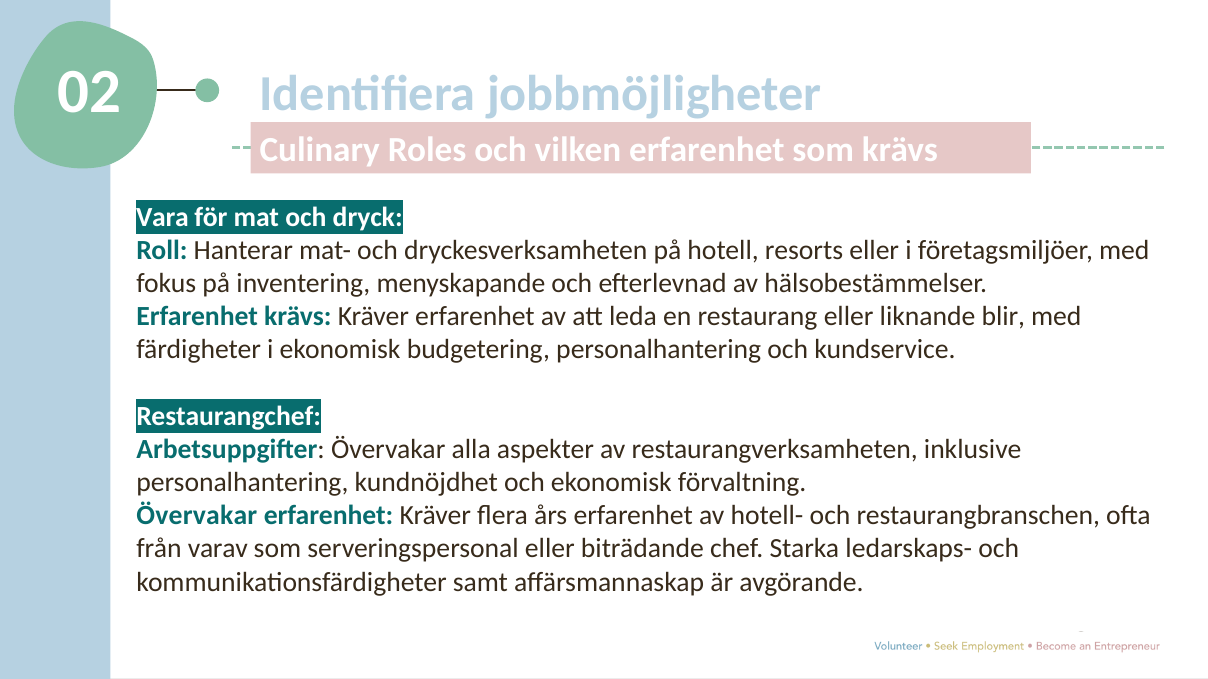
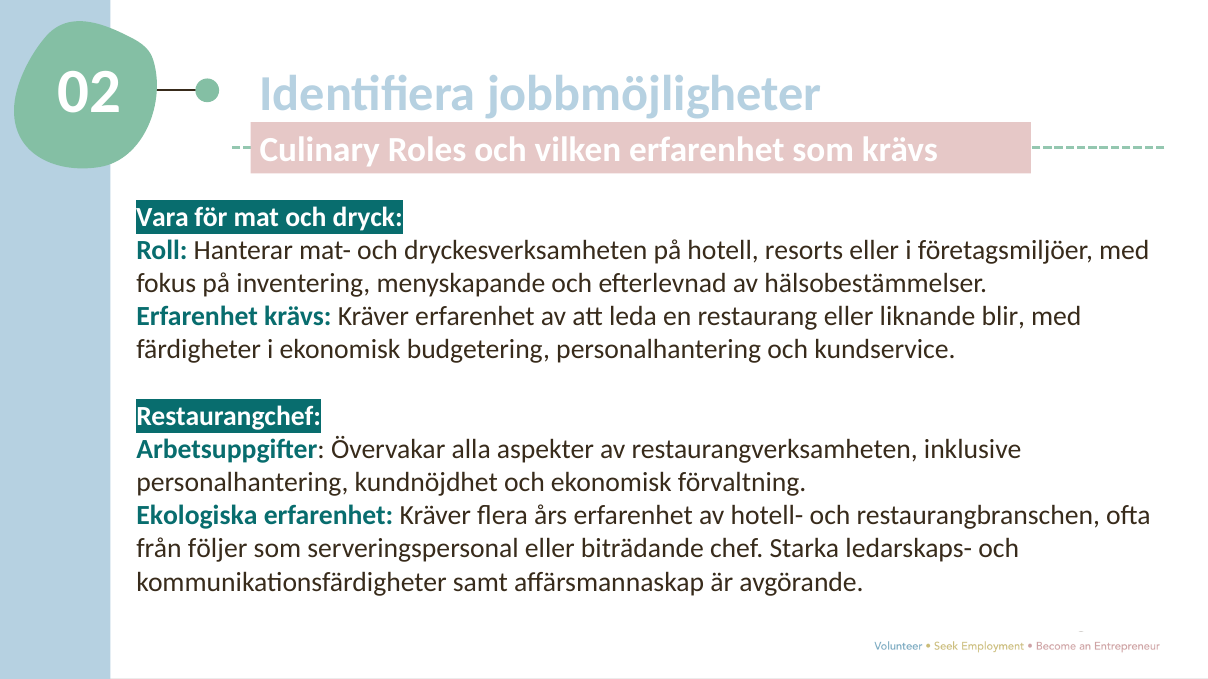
Övervakar at (197, 516): Övervakar -> Ekologiska
varav: varav -> följer
